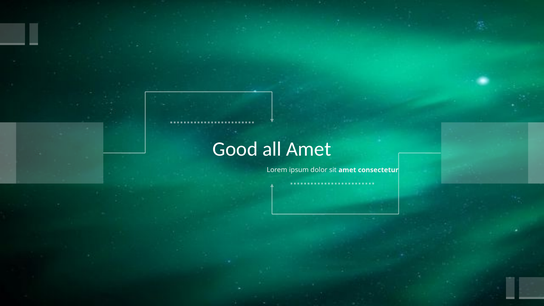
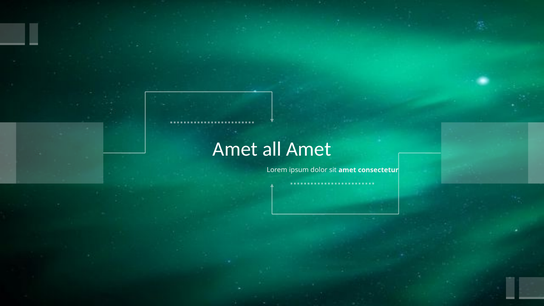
Good at (235, 149): Good -> Amet
